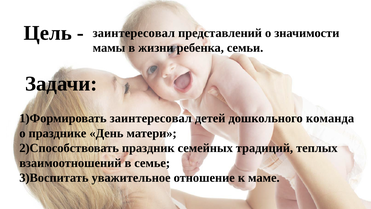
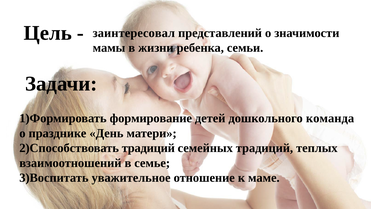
1)Формировать заинтересовал: заинтересовал -> формирование
2)Способствовать праздник: праздник -> традиций
